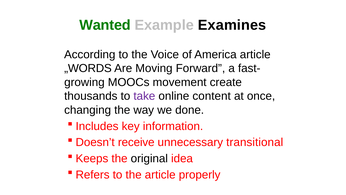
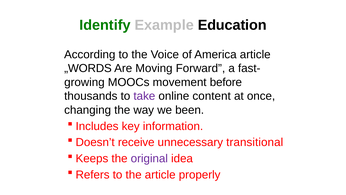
Wanted: Wanted -> Identify
Examines: Examines -> Education
create: create -> before
done: done -> been
original colour: black -> purple
